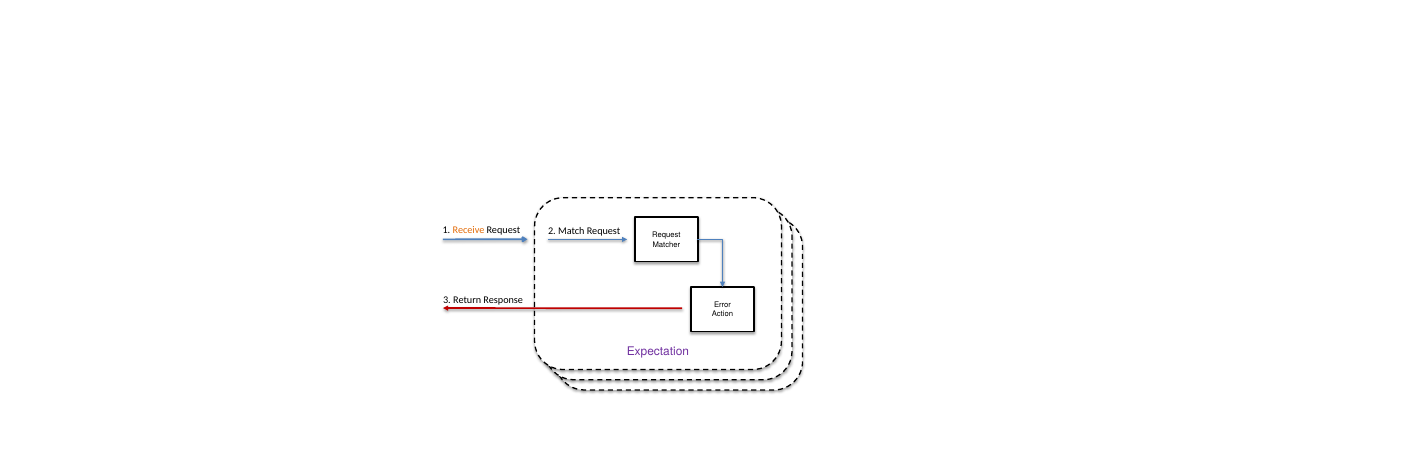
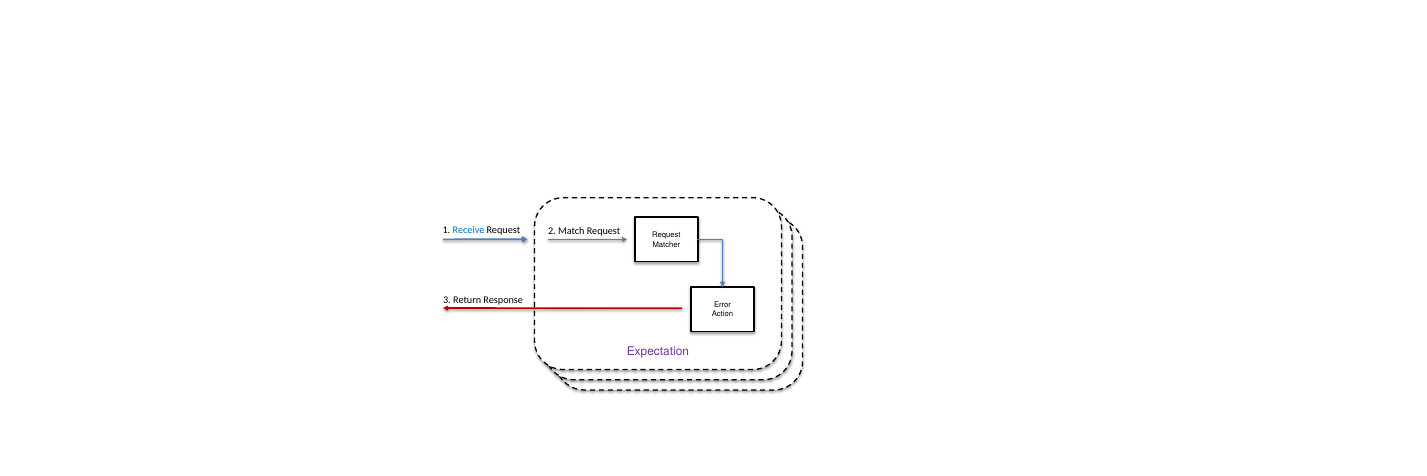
Receive colour: orange -> blue
